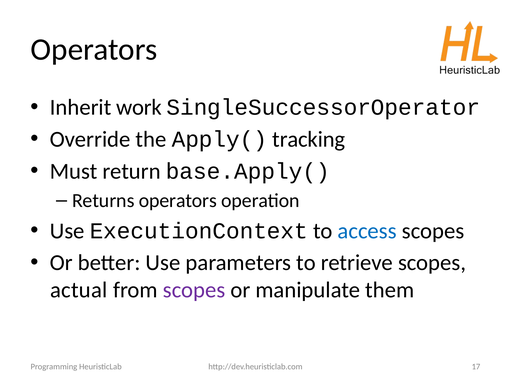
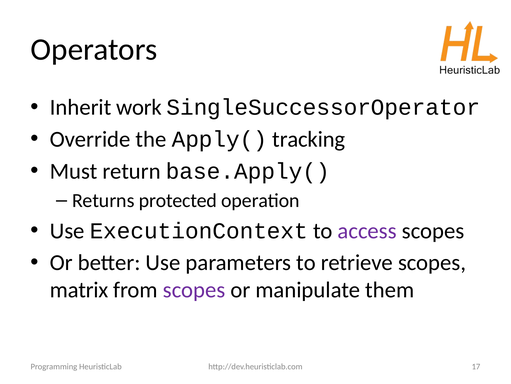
Returns operators: operators -> protected
access colour: blue -> purple
actual: actual -> matrix
